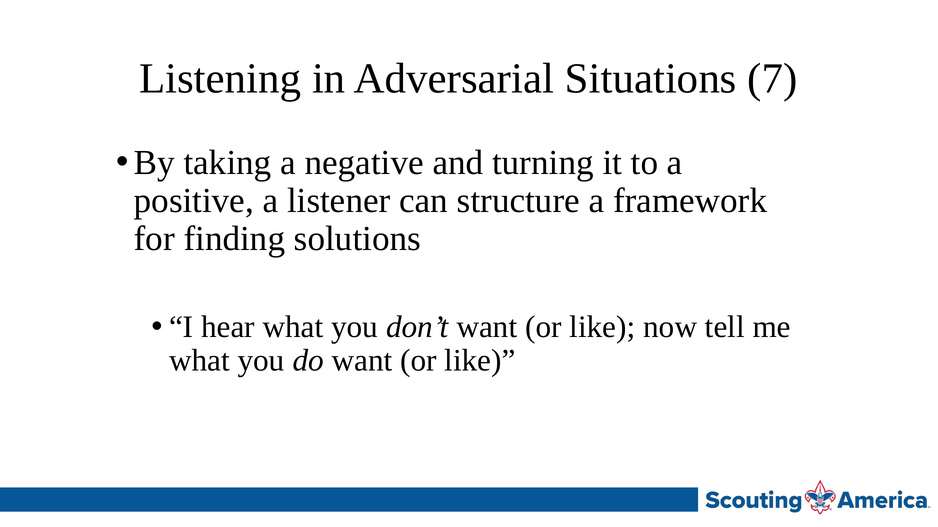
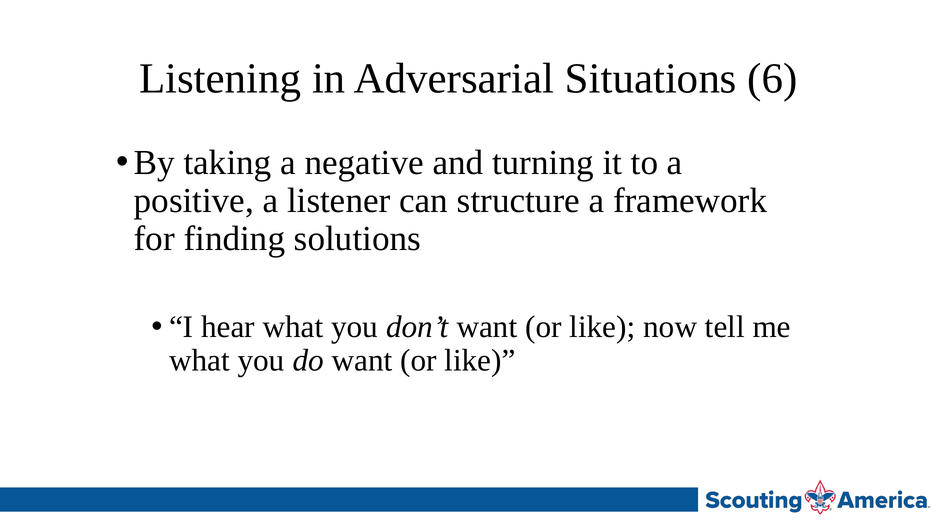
7: 7 -> 6
